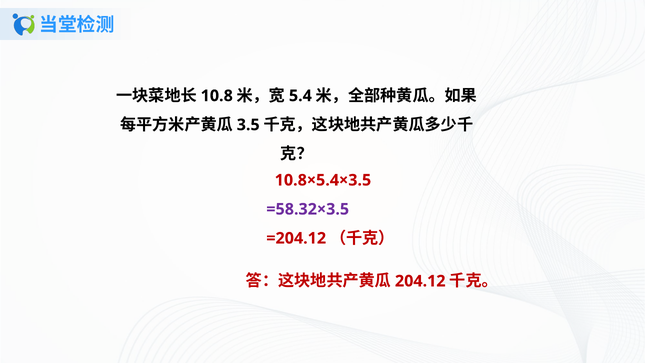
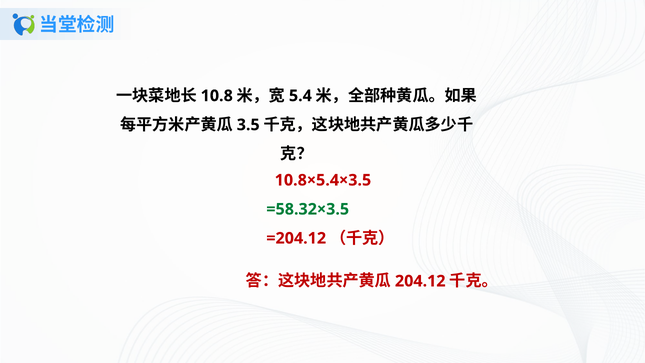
=58.32×3.5 colour: purple -> green
